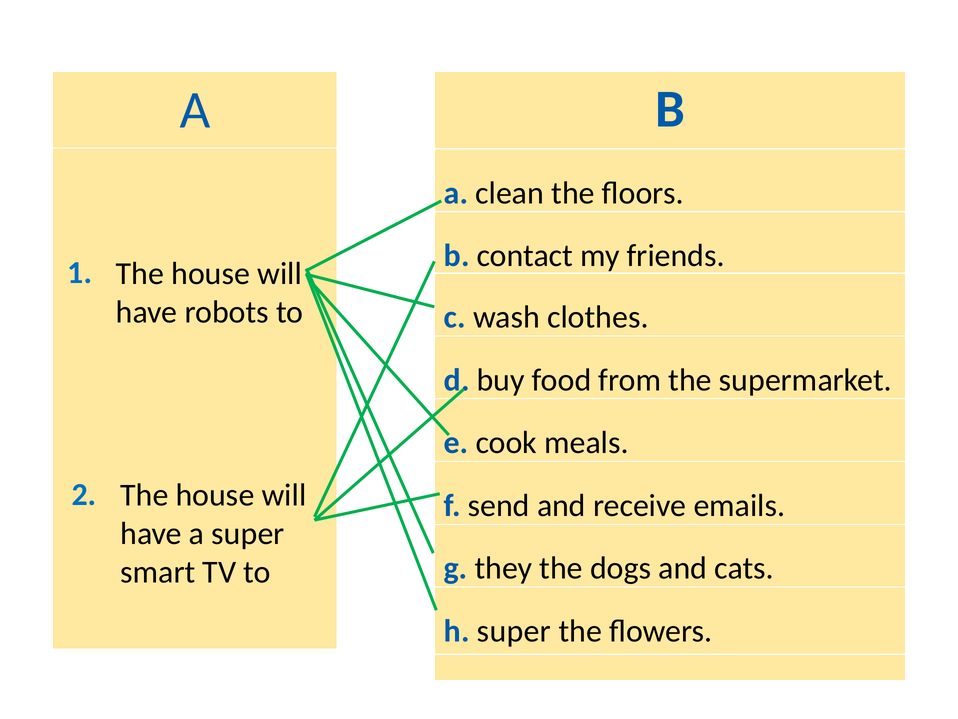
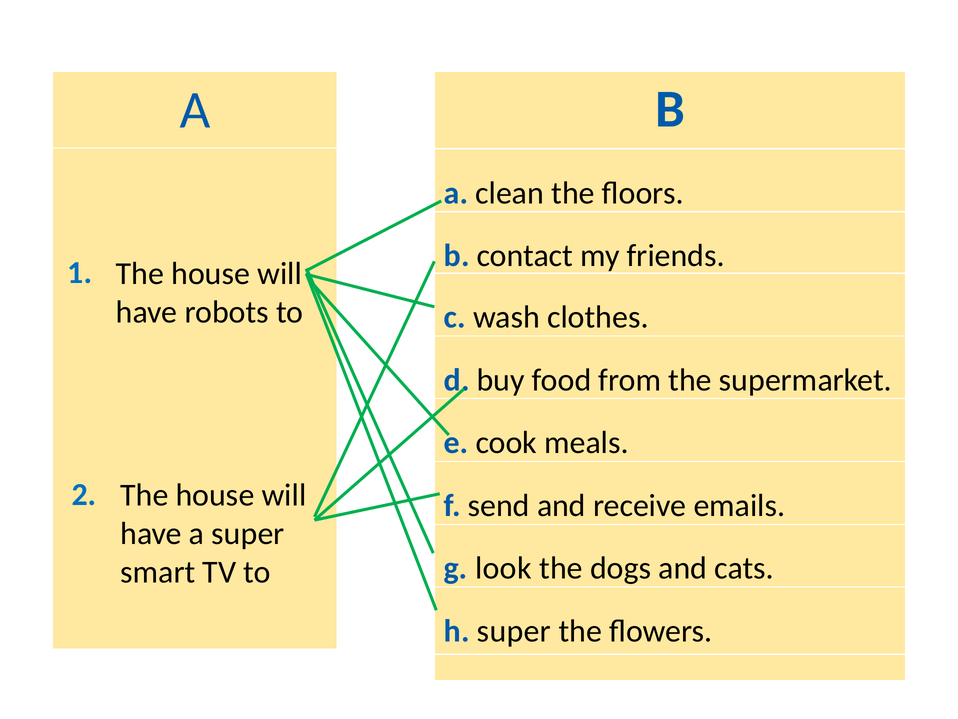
they: they -> look
